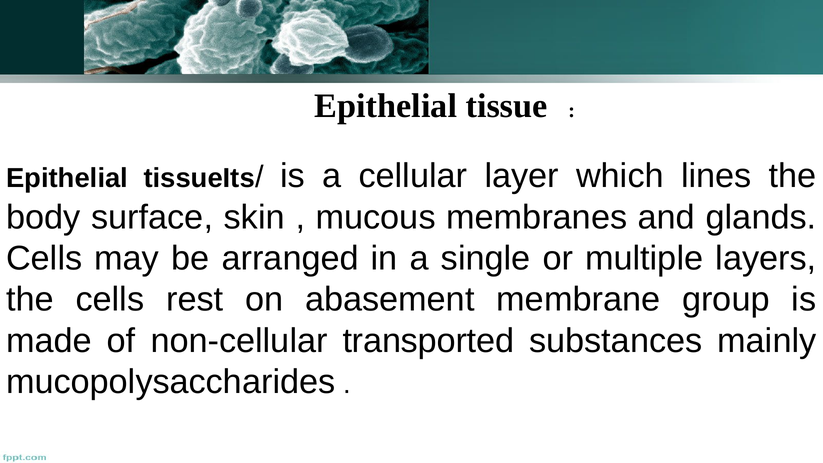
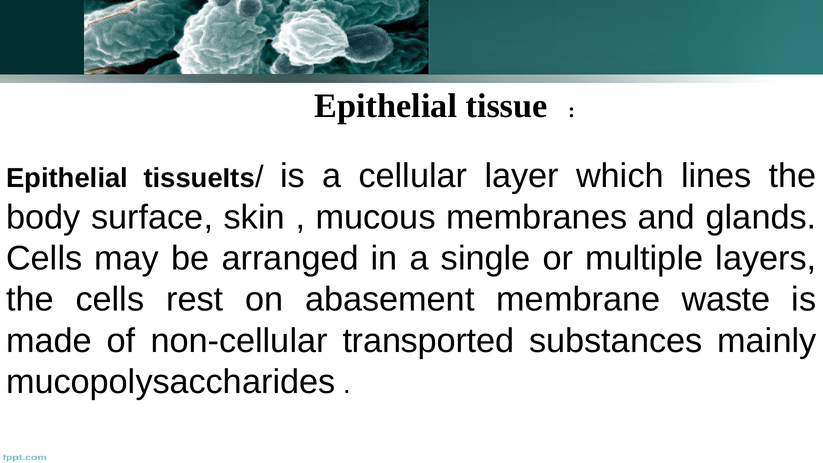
group: group -> waste
